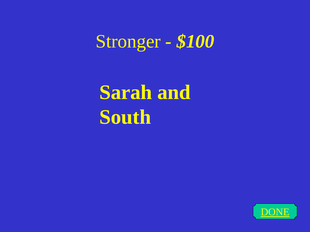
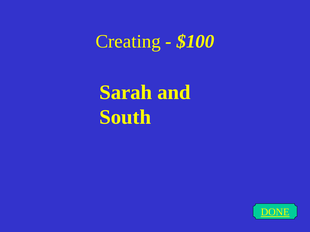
Stronger: Stronger -> Creating
